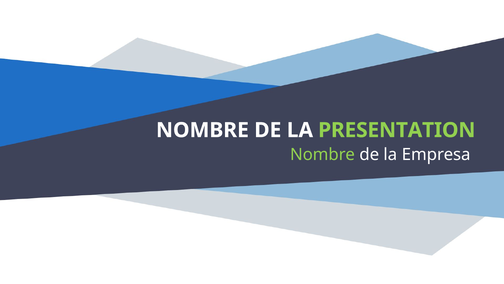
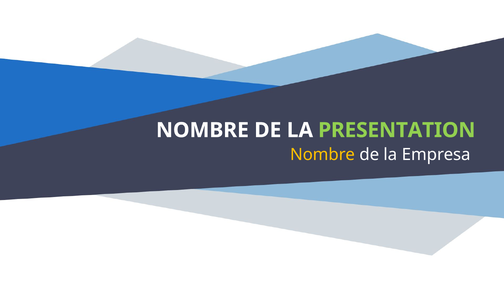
Nombre at (323, 154) colour: light green -> yellow
